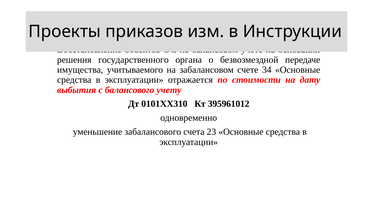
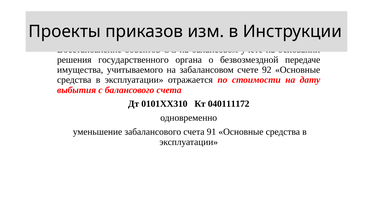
34: 34 -> 92
балансового учету: учету -> счета
395961012: 395961012 -> 040111172
23: 23 -> 91
